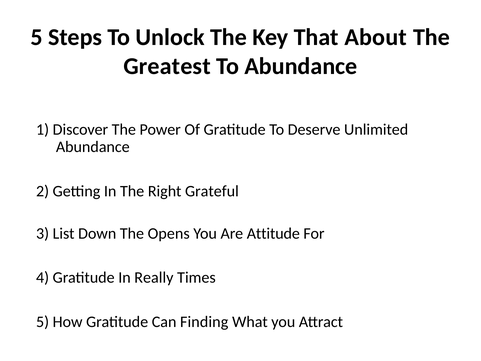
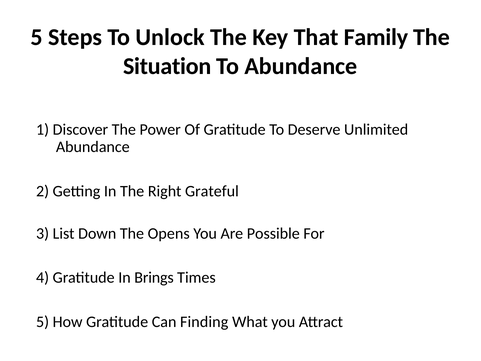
About: About -> Family
Greatest: Greatest -> Situation
Attitude: Attitude -> Possible
Really: Really -> Brings
